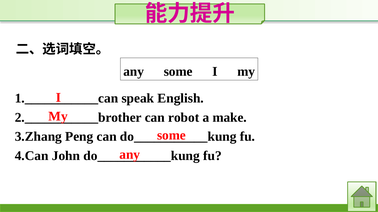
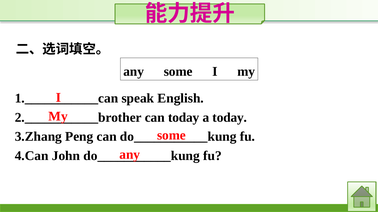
can robot: robot -> today
a make: make -> today
